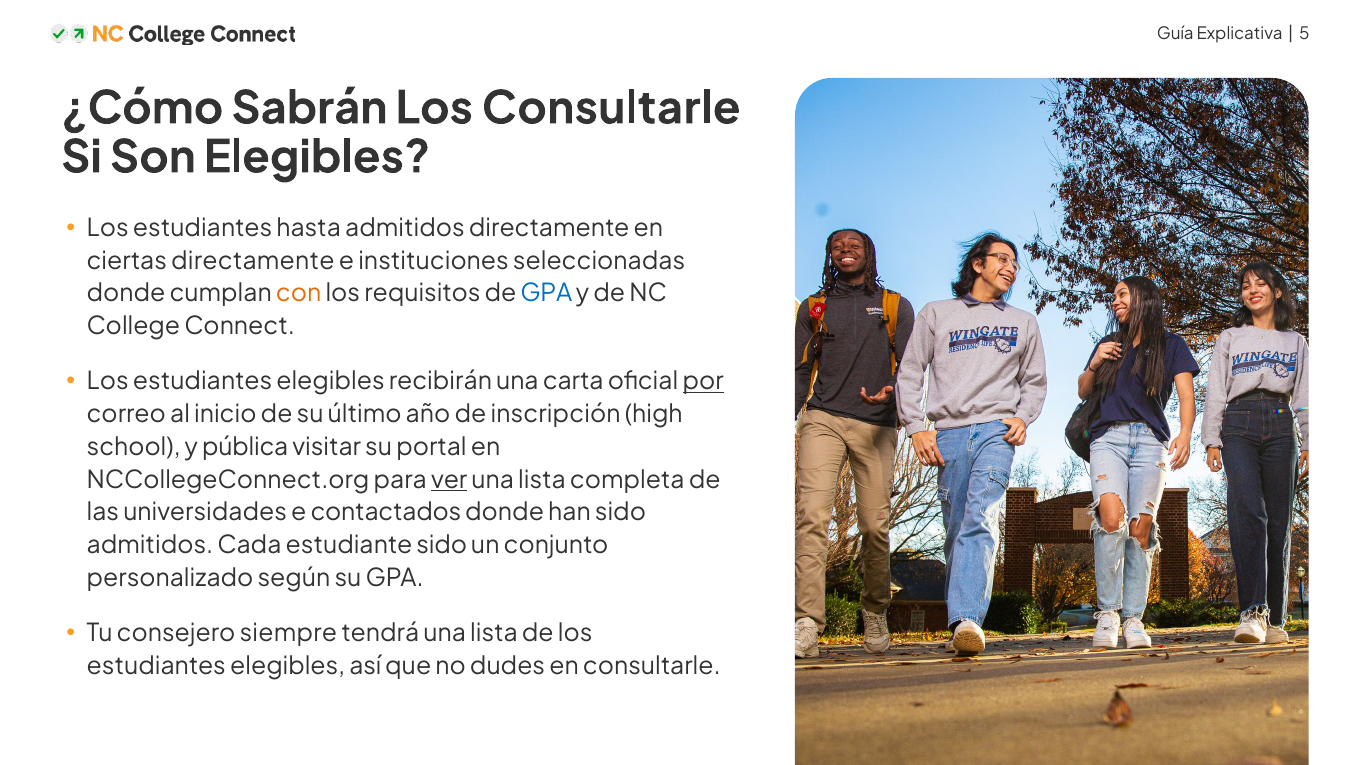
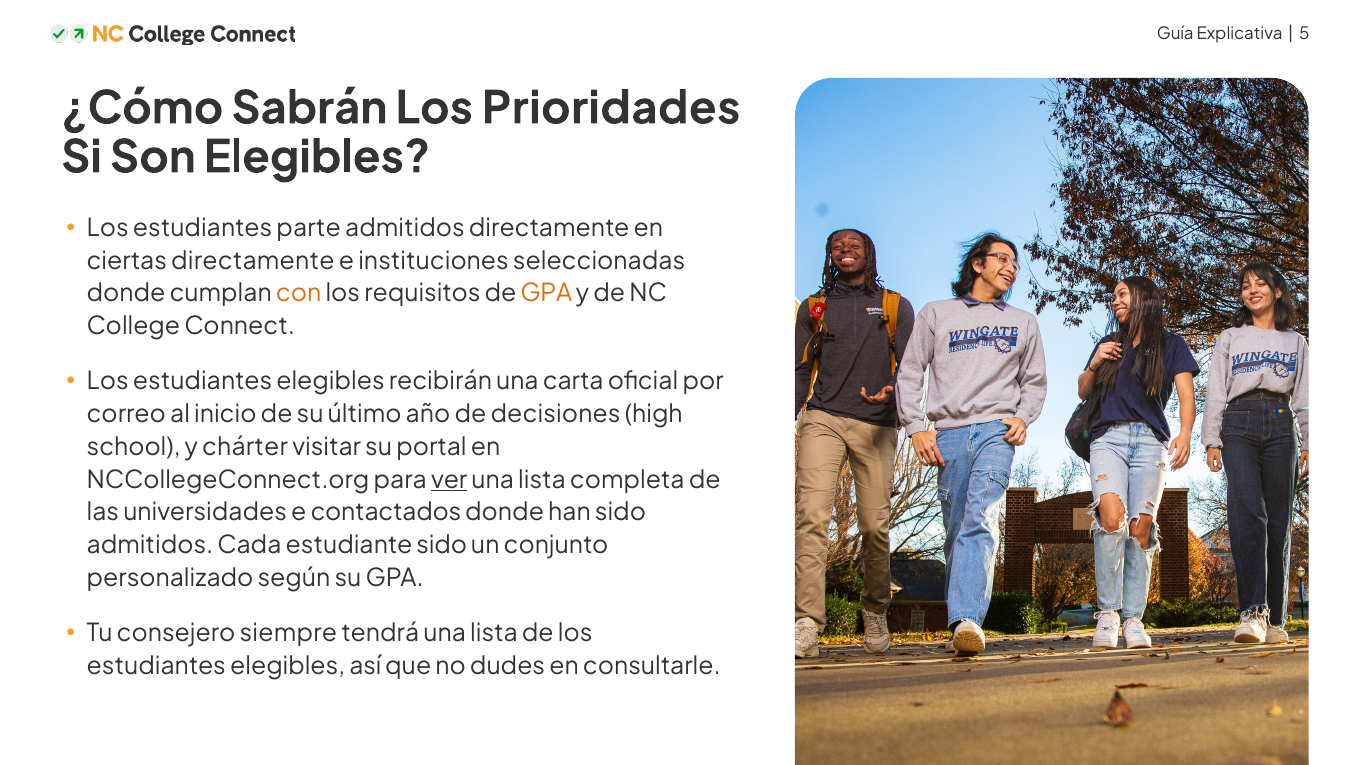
Los Consultarle: Consultarle -> Prioridades
hasta: hasta -> parte
GPA at (546, 294) colour: blue -> orange
por underline: present -> none
inscripción: inscripción -> decisiones
pública: pública -> chárter
